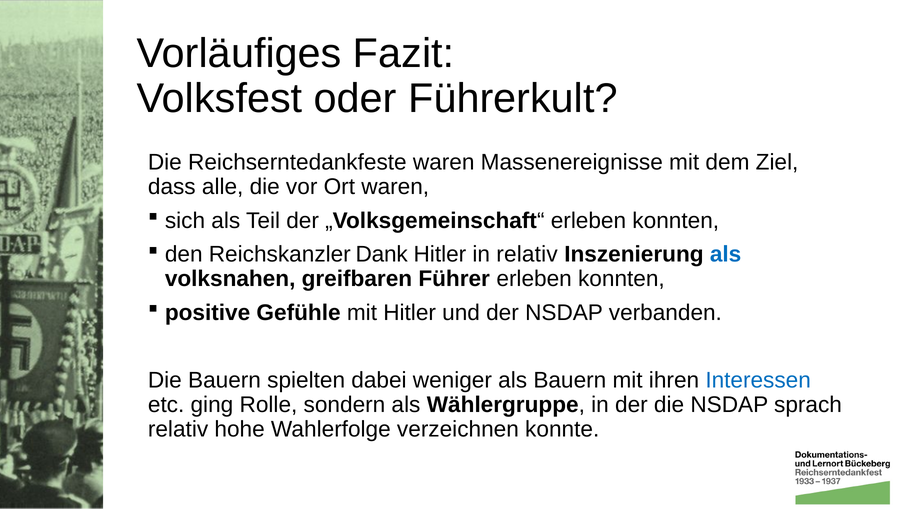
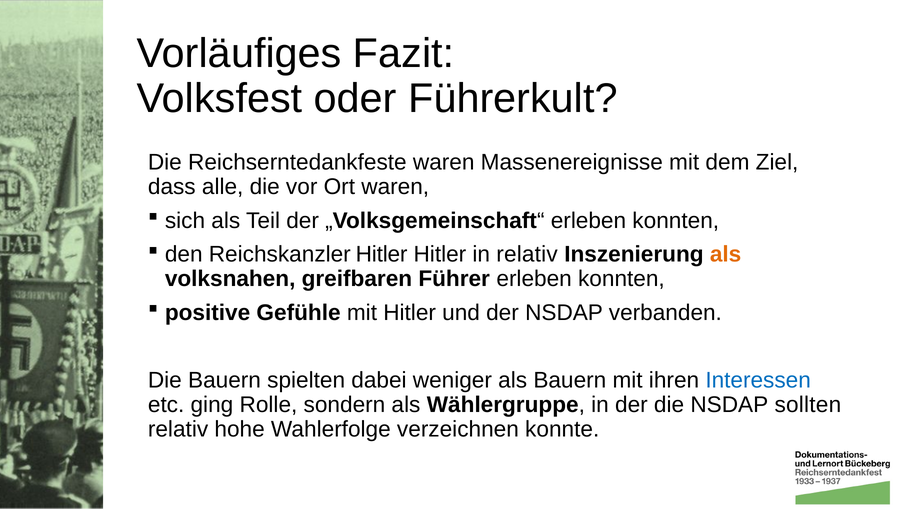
Reichskanzler Dank: Dank -> Hitler
als at (726, 254) colour: blue -> orange
sprach: sprach -> sollten
